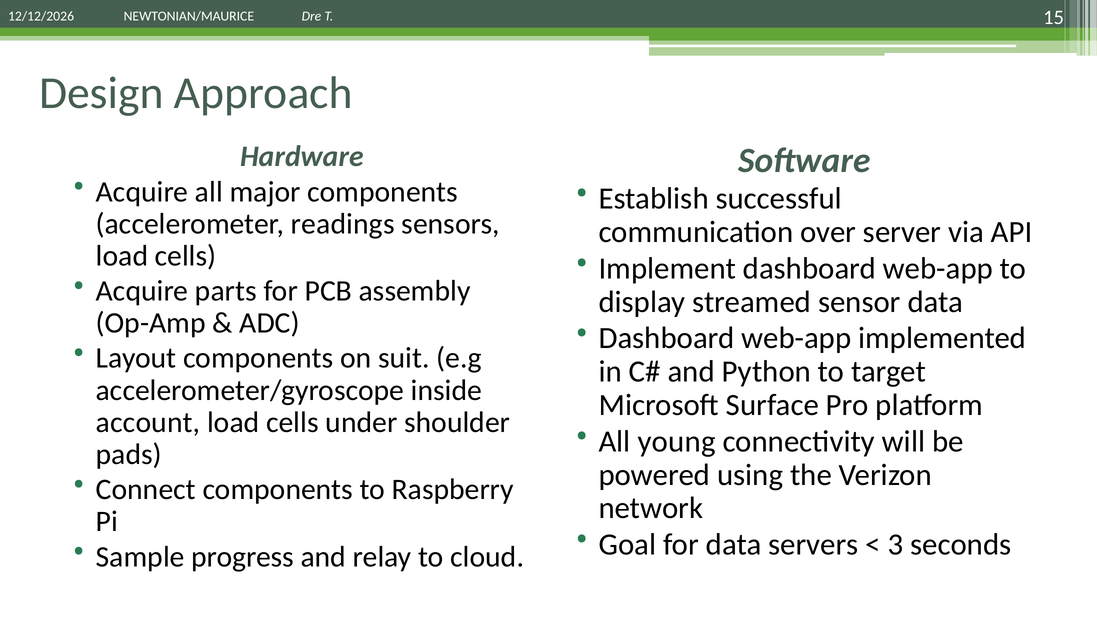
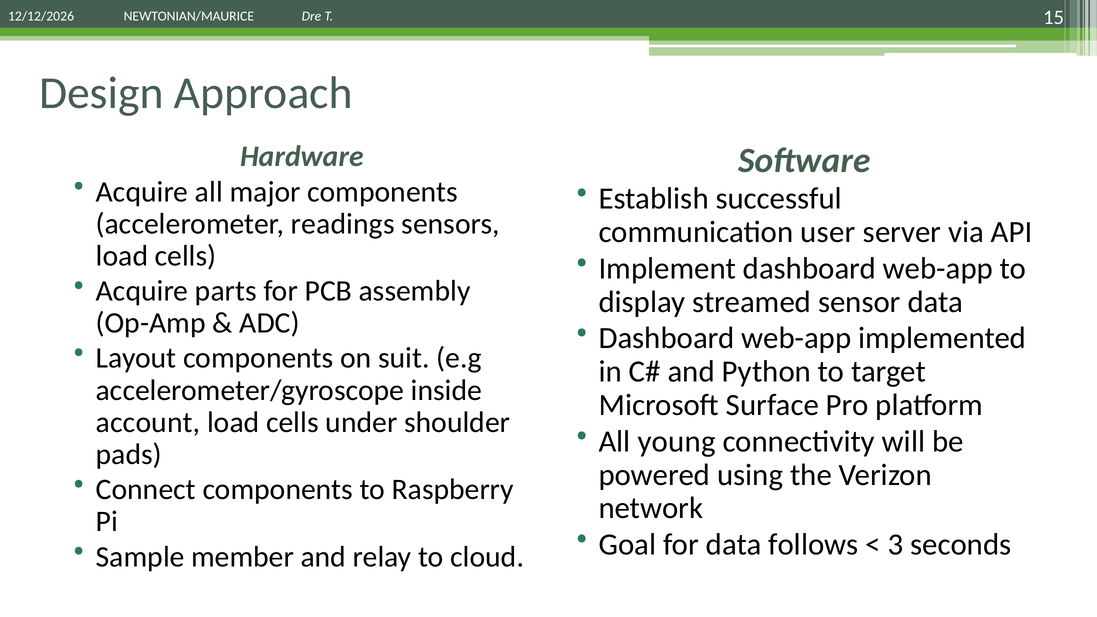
over: over -> user
servers: servers -> follows
progress: progress -> member
